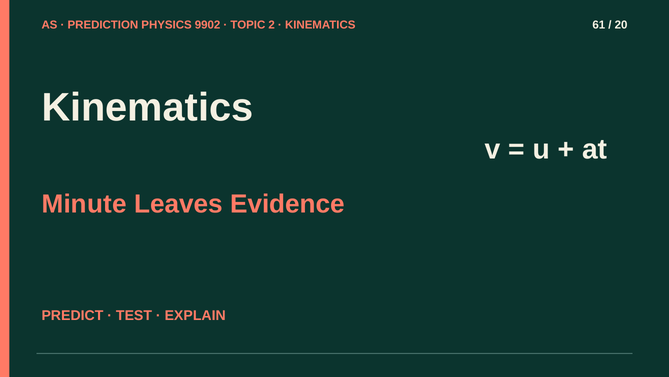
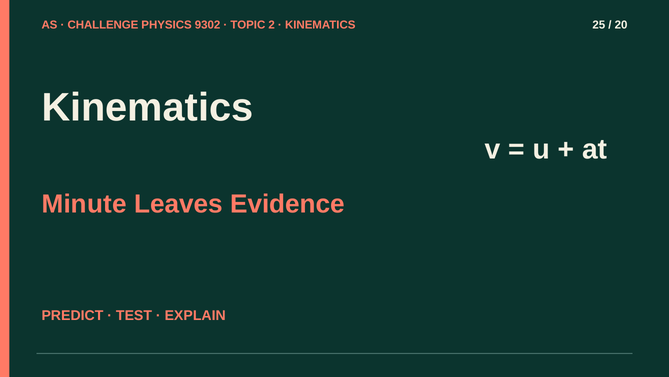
PREDICTION: PREDICTION -> CHALLENGE
9902: 9902 -> 9302
61: 61 -> 25
